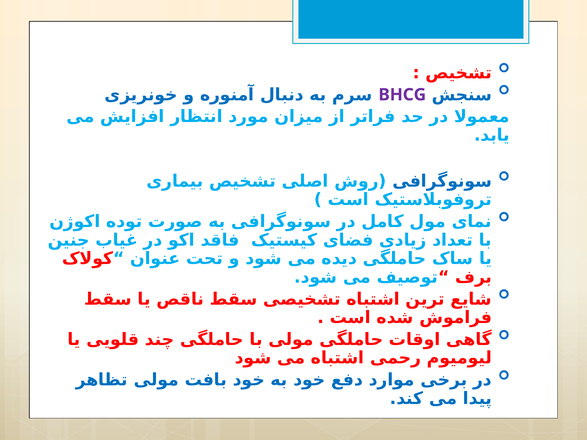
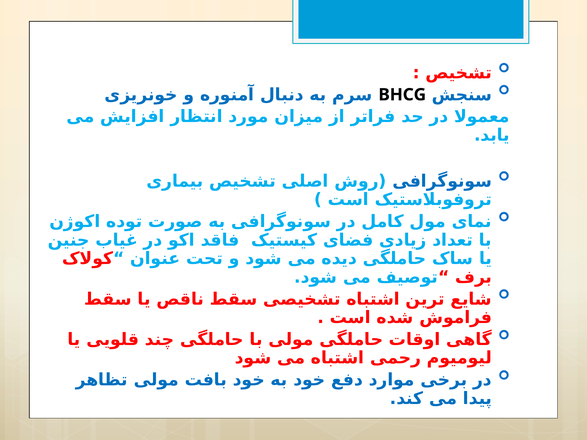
BHCG colour: purple -> black
